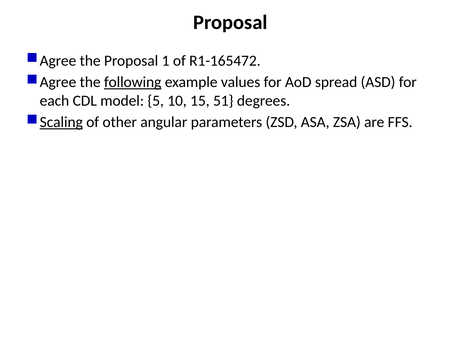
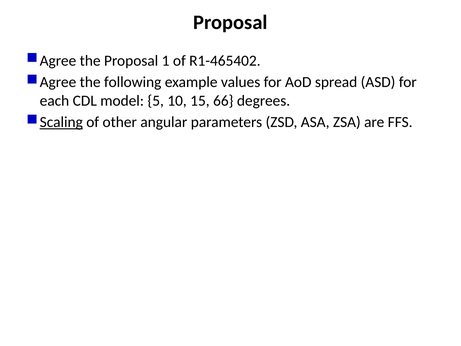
R1-165472: R1-165472 -> R1-465402
following underline: present -> none
51: 51 -> 66
